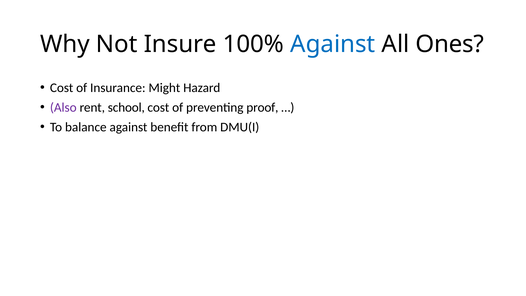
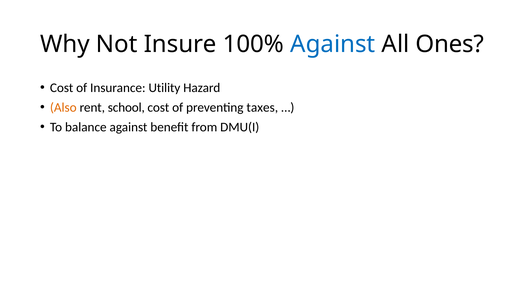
Might: Might -> Utility
Also colour: purple -> orange
proof: proof -> taxes
